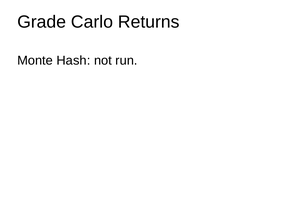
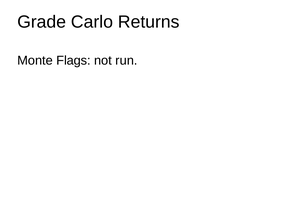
Hash: Hash -> Flags
